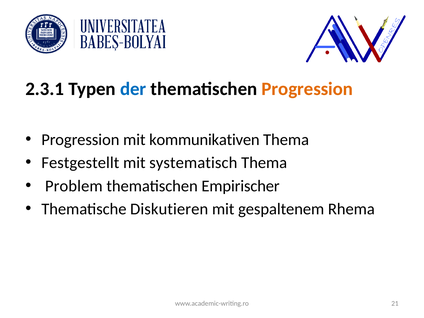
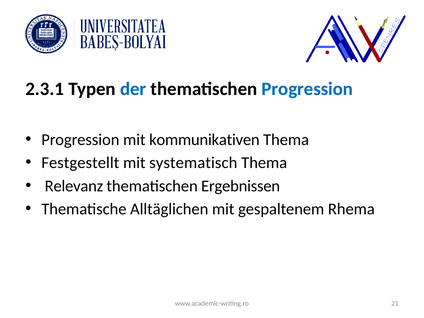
Progression at (307, 89) colour: orange -> blue
Problem: Problem -> Relevanz
Empirischer: Empirischer -> Ergebnissen
Diskutieren: Diskutieren -> Alltäglichen
